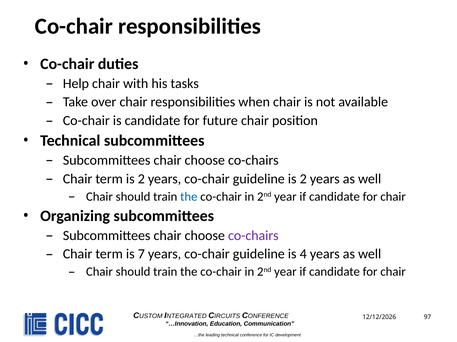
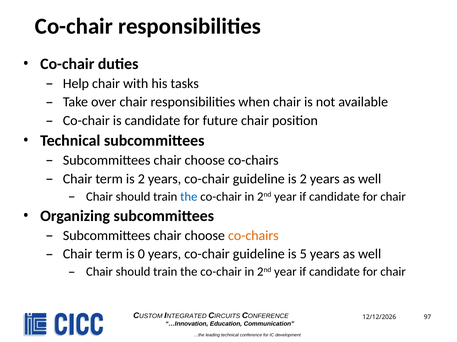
co-chairs at (253, 236) colour: purple -> orange
7: 7 -> 0
4: 4 -> 5
